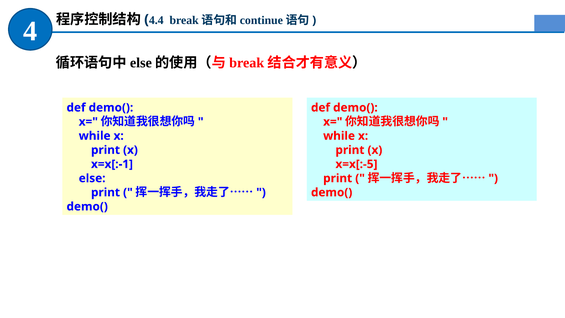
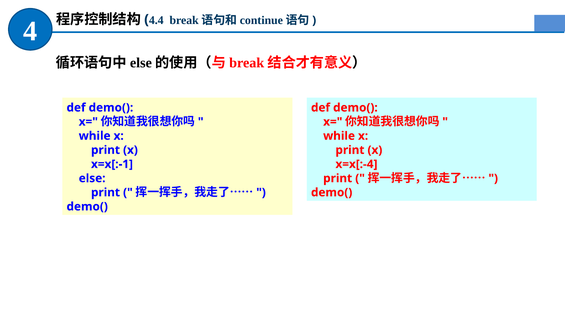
x=x[:-5: x=x[:-5 -> x=x[:-4
